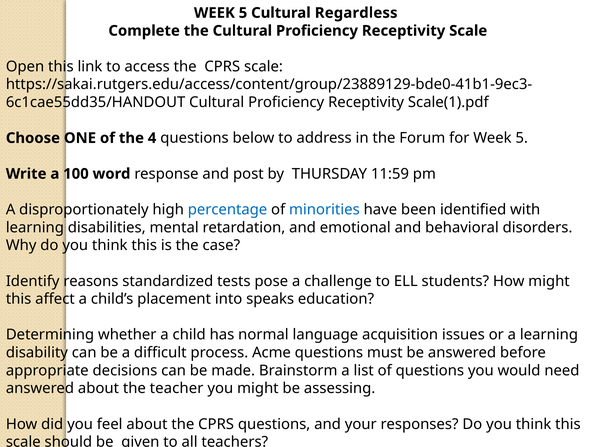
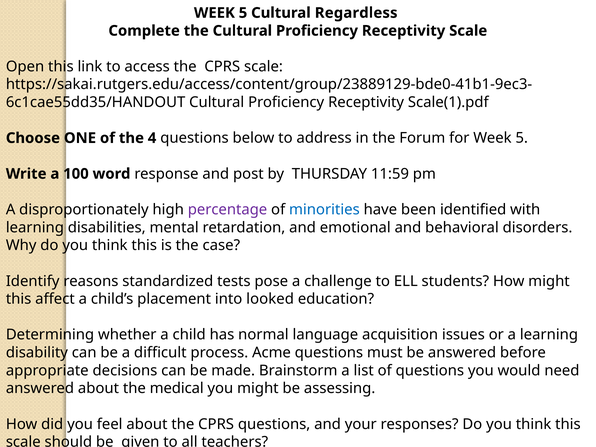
percentage colour: blue -> purple
speaks: speaks -> looked
teacher: teacher -> medical
